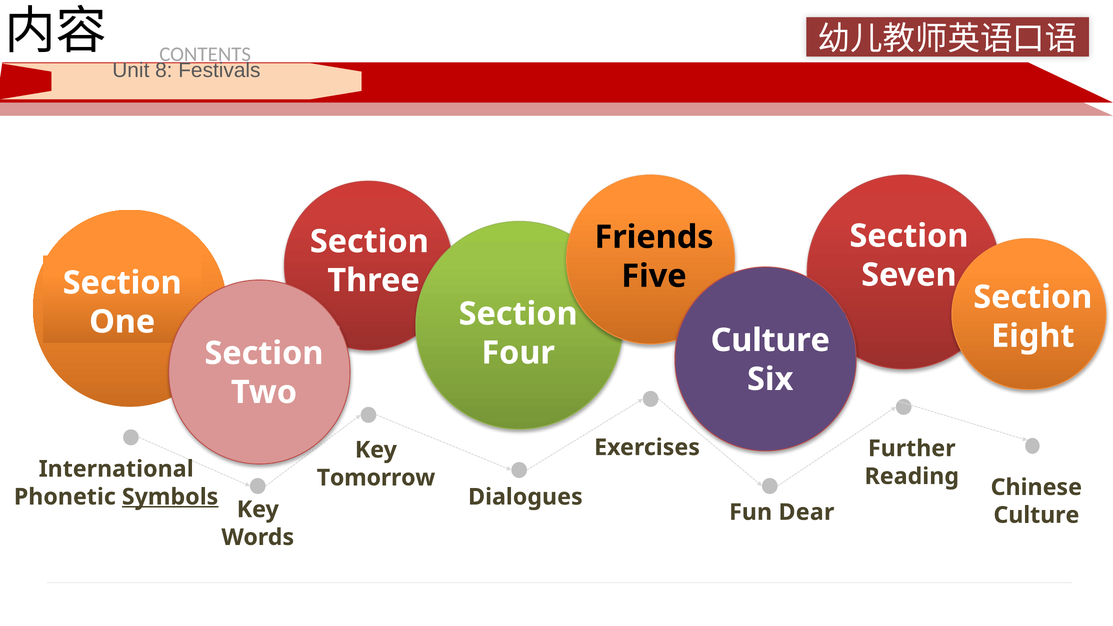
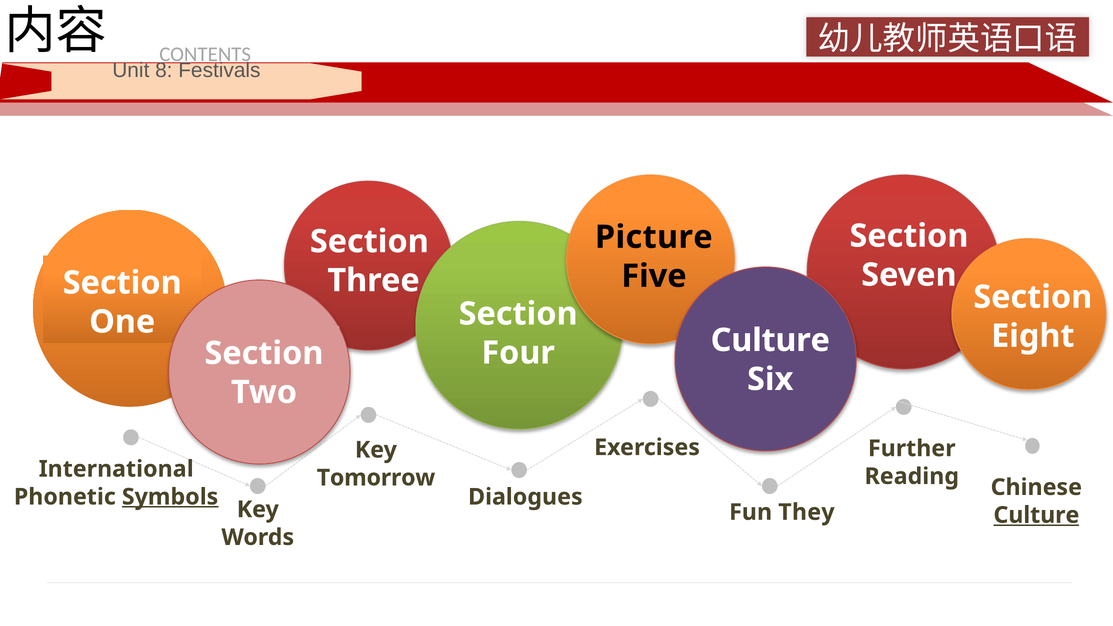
Friends: Friends -> Picture
Dear: Dear -> They
Culture at (1036, 515) underline: none -> present
